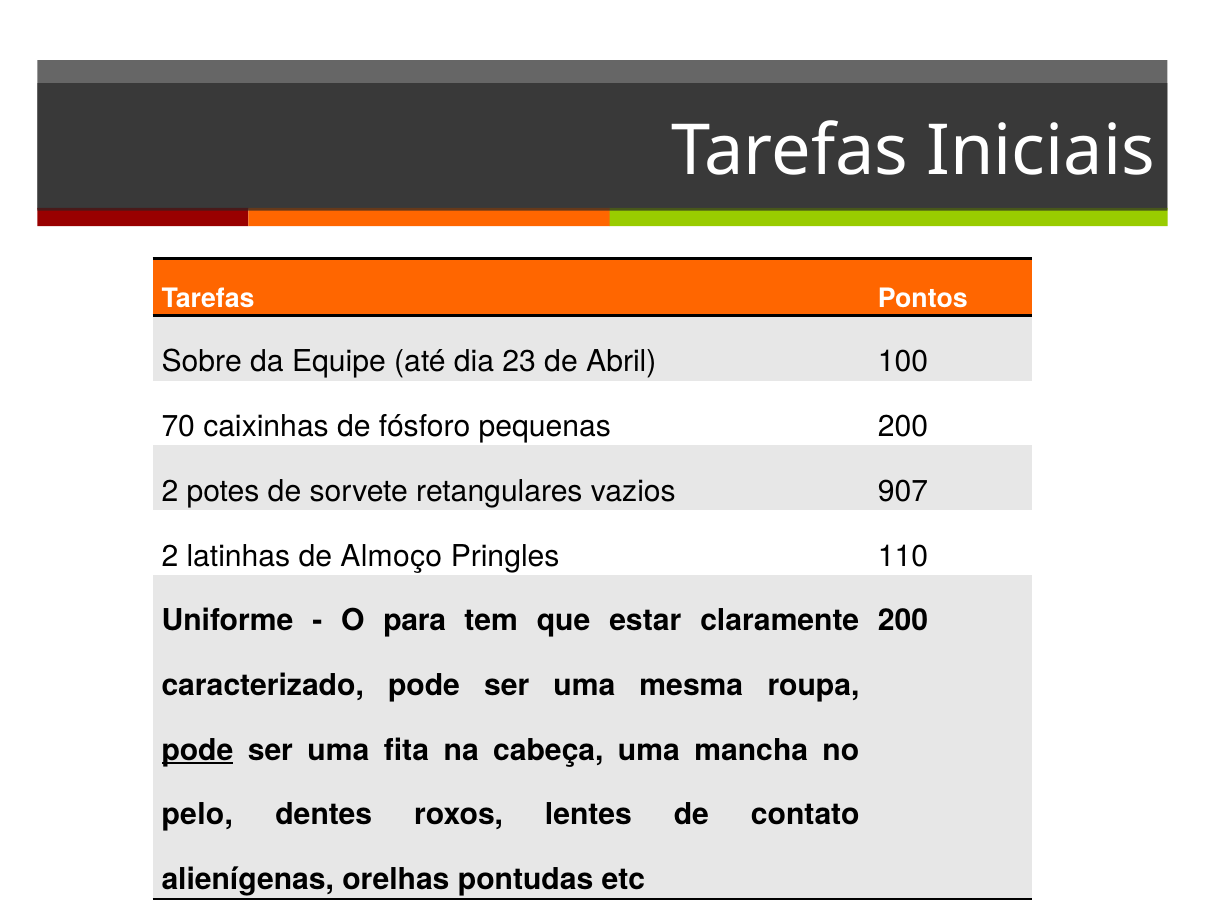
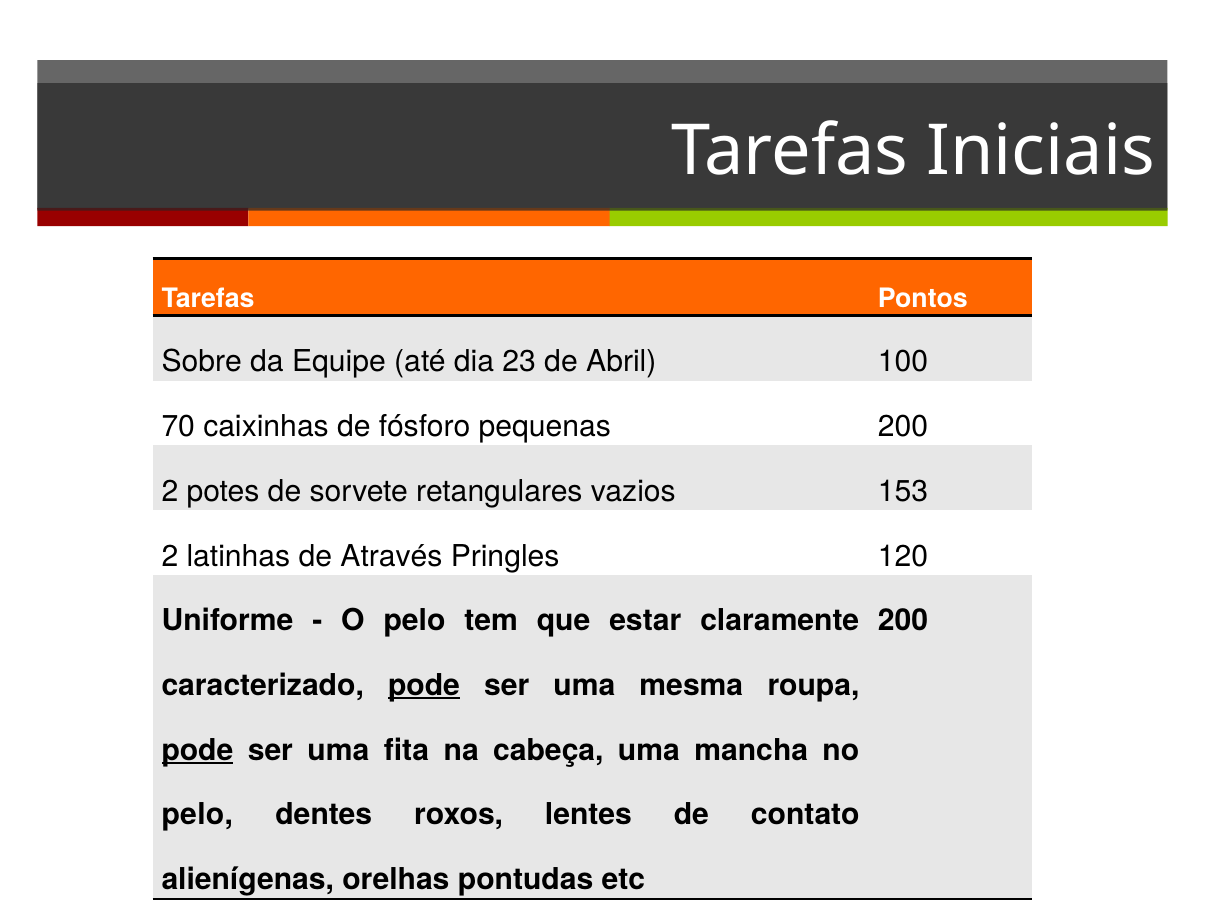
907: 907 -> 153
Almoço: Almoço -> Através
110: 110 -> 120
O para: para -> pelo
pode at (424, 685) underline: none -> present
